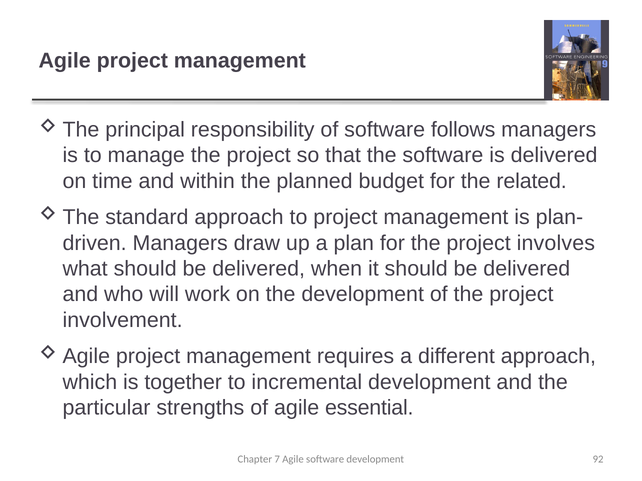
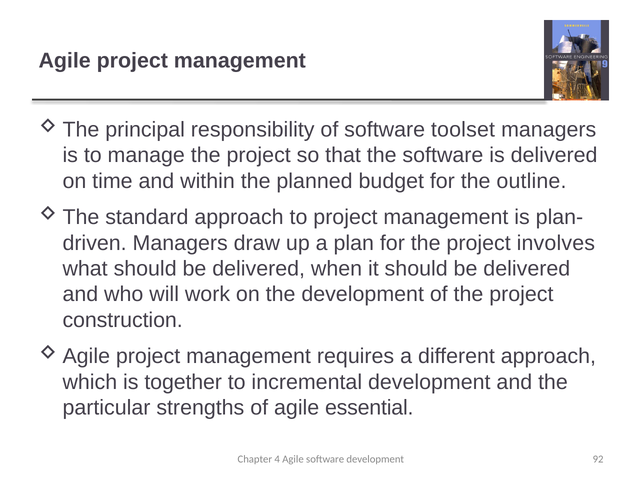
follows: follows -> toolset
related: related -> outline
involvement: involvement -> construction
7: 7 -> 4
